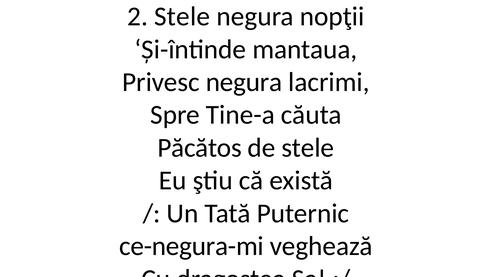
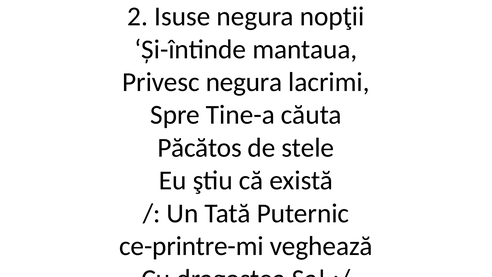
2 Stele: Stele -> Isuse
ce-negura-mi: ce-negura-mi -> ce-printre-mi
